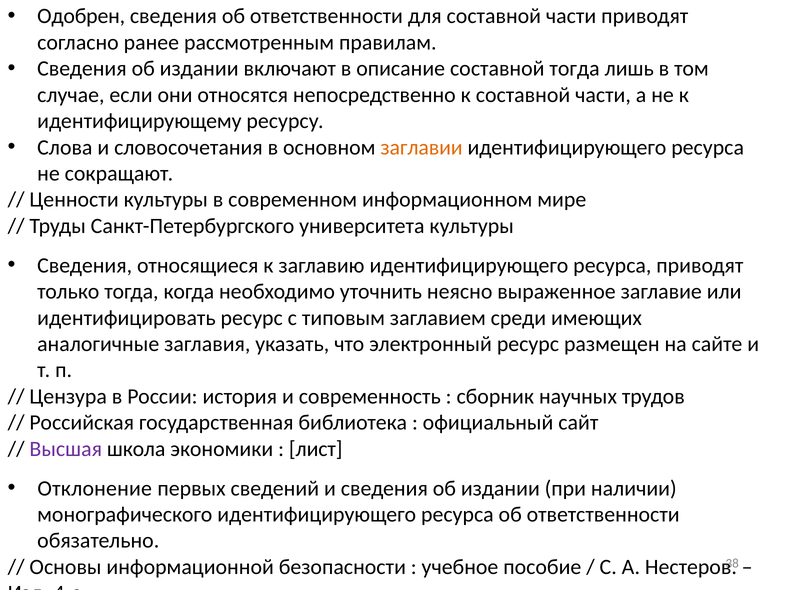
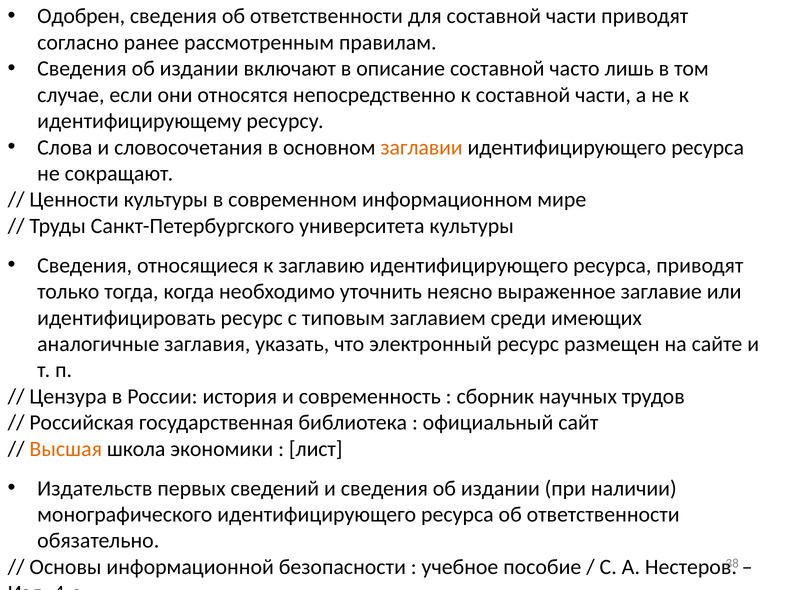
составной тогда: тогда -> часто
Высшая colour: purple -> orange
Отклонение: Отклонение -> Издательств
